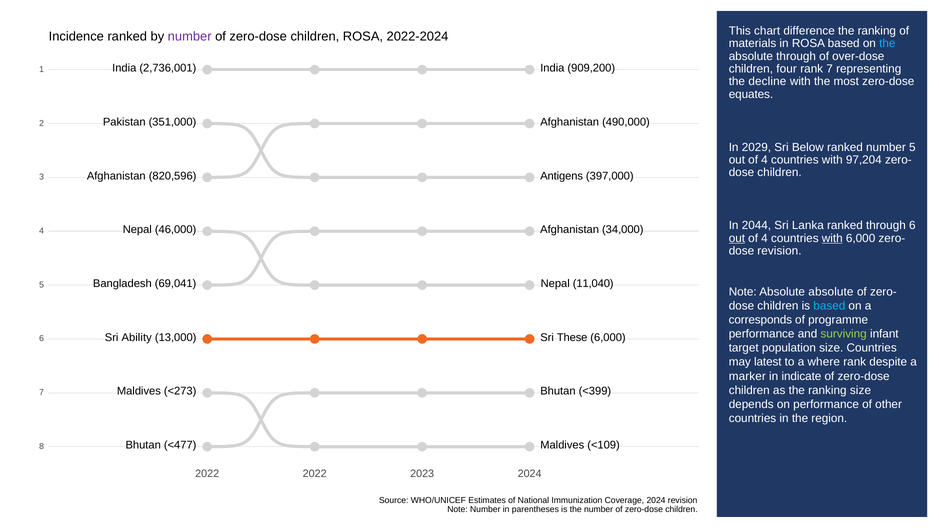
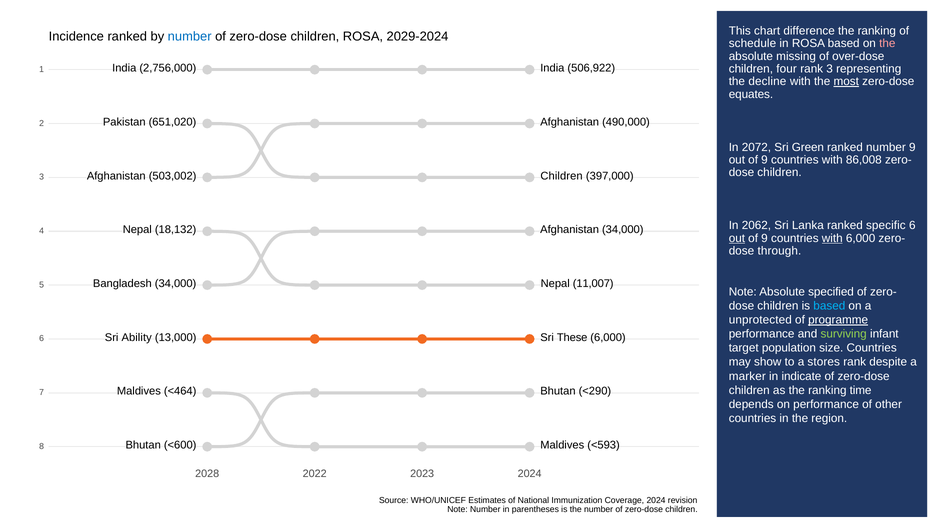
number at (190, 36) colour: purple -> blue
2022-2024: 2022-2024 -> 2029-2024
materials: materials -> schedule
the at (887, 44) colour: light blue -> pink
absolute through: through -> missing
2,736,001: 2,736,001 -> 2,756,000
909,200: 909,200 -> 506,922
rank 7: 7 -> 3
most underline: none -> present
351,000: 351,000 -> 651,020
2029: 2029 -> 2072
Below: Below -> Green
number 5: 5 -> 9
4 at (765, 160): 4 -> 9
97,204: 97,204 -> 86,008
820,596: 820,596 -> 503,002
Antigens at (562, 176): Antigens -> Children
2044: 2044 -> 2062
ranked through: through -> specific
46,000: 46,000 -> 18,132
4 at (765, 238): 4 -> 9
revision at (779, 251): revision -> through
Bangladesh 69,041: 69,041 -> 34,000
11,040: 11,040 -> 11,007
Absolute absolute: absolute -> specified
corresponds: corresponds -> unprotected
programme underline: none -> present
latest: latest -> show
where: where -> stores
ranking size: size -> time
<273: <273 -> <464
<399: <399 -> <290
<477: <477 -> <600
<109: <109 -> <593
2022 at (207, 474): 2022 -> 2028
